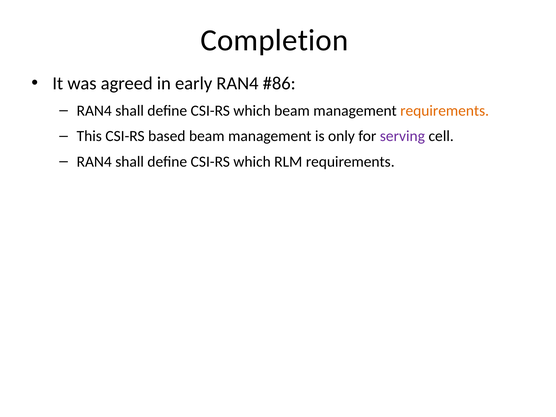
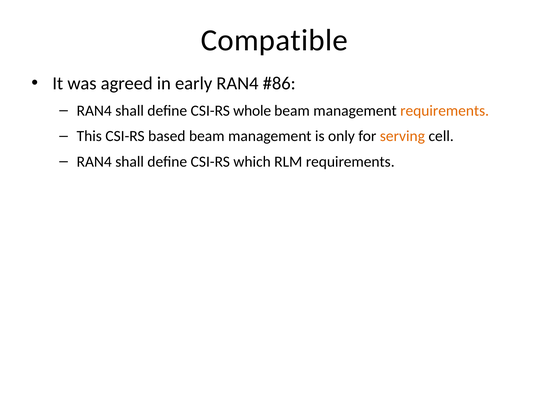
Completion: Completion -> Compatible
which at (252, 111): which -> whole
serving colour: purple -> orange
